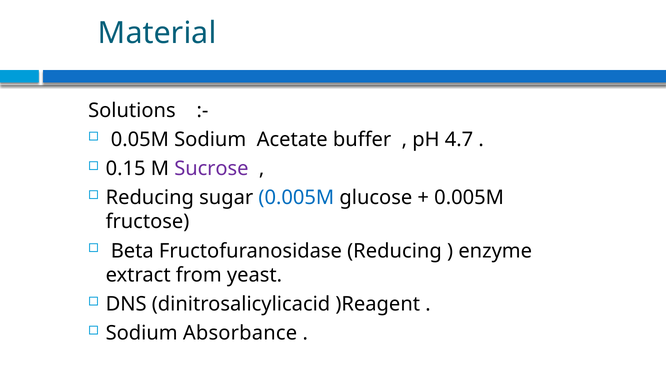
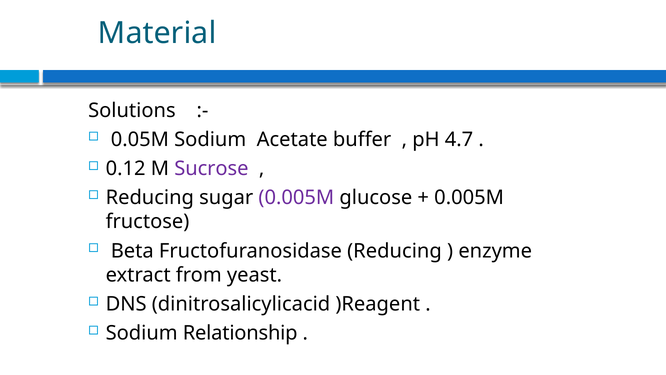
0.15: 0.15 -> 0.12
0.005M at (296, 197) colour: blue -> purple
Absorbance: Absorbance -> Relationship
